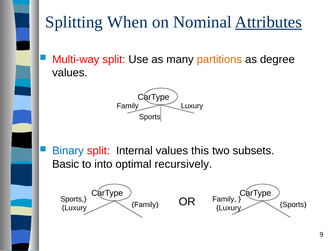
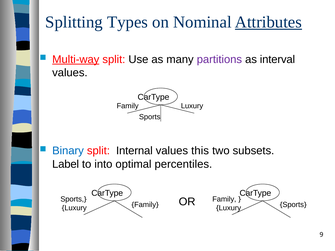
When: When -> Types
Multi-way underline: none -> present
partitions colour: orange -> purple
degree: degree -> interval
Basic: Basic -> Label
recursively: recursively -> percentiles
